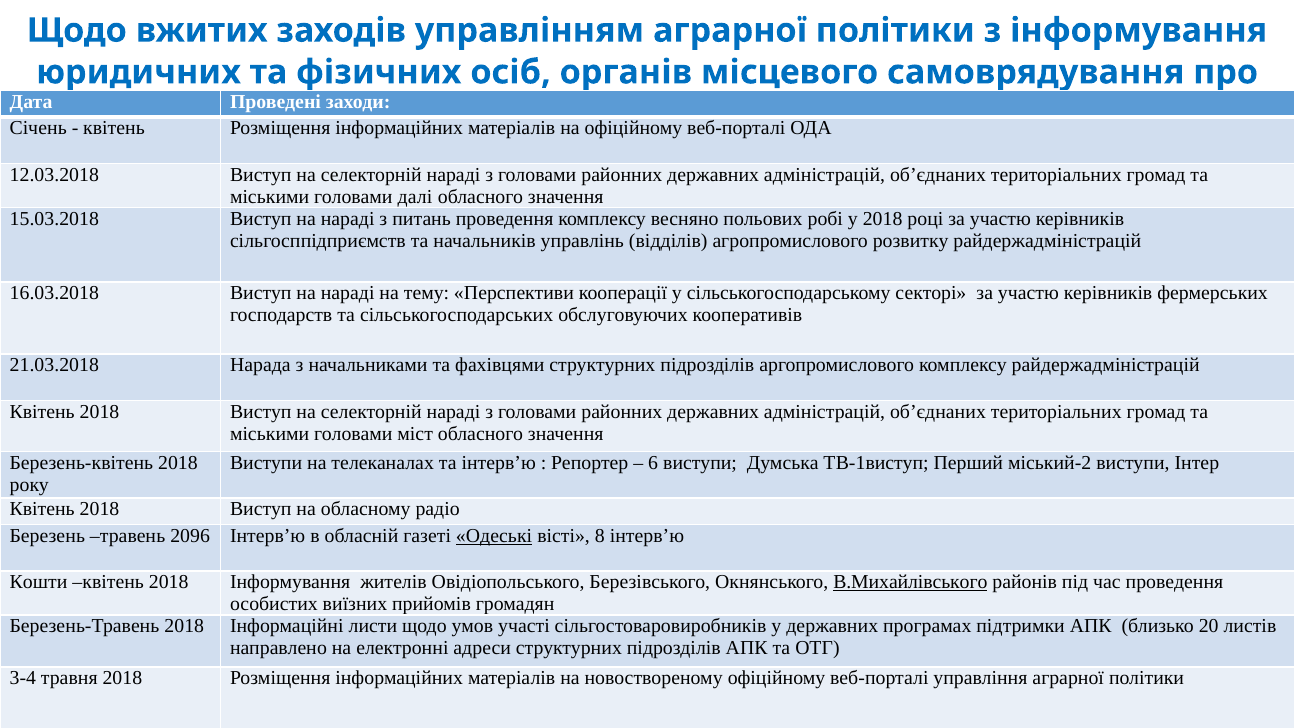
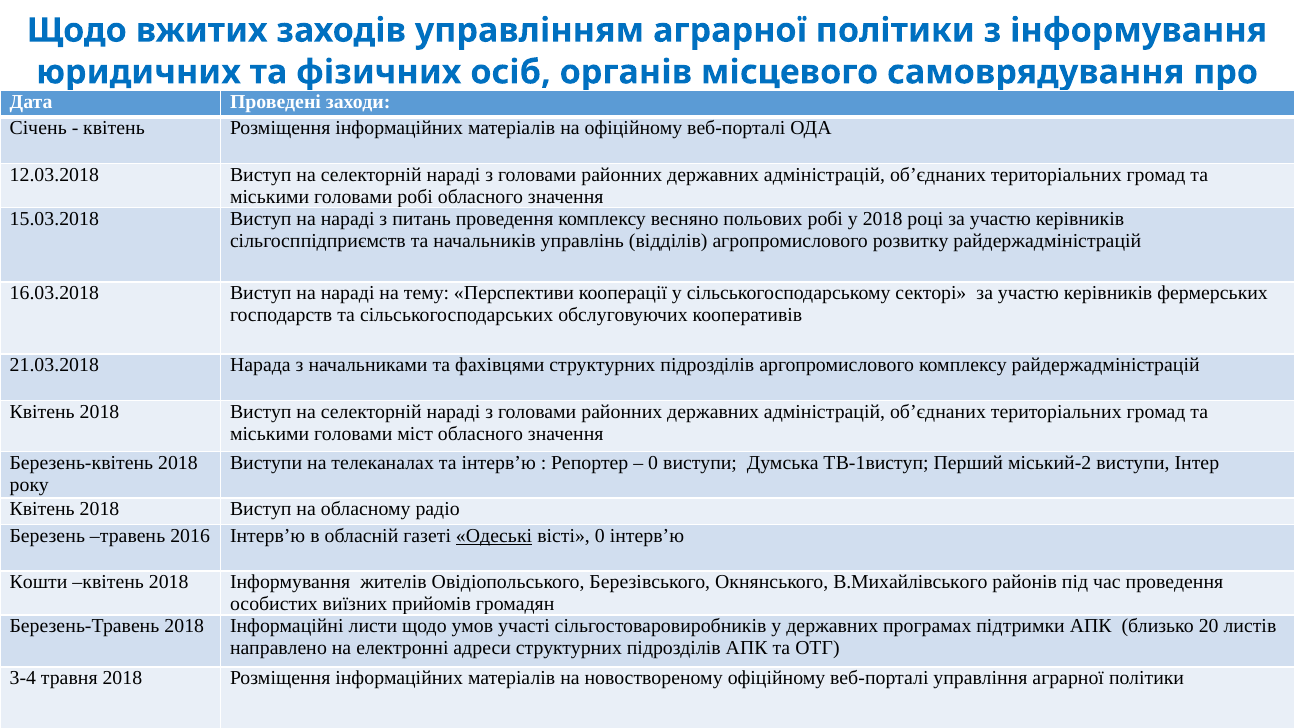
головами далі: далі -> робі
6 at (653, 463): 6 -> 0
2096: 2096 -> 2016
вісті 8: 8 -> 0
В.Михайлівського underline: present -> none
